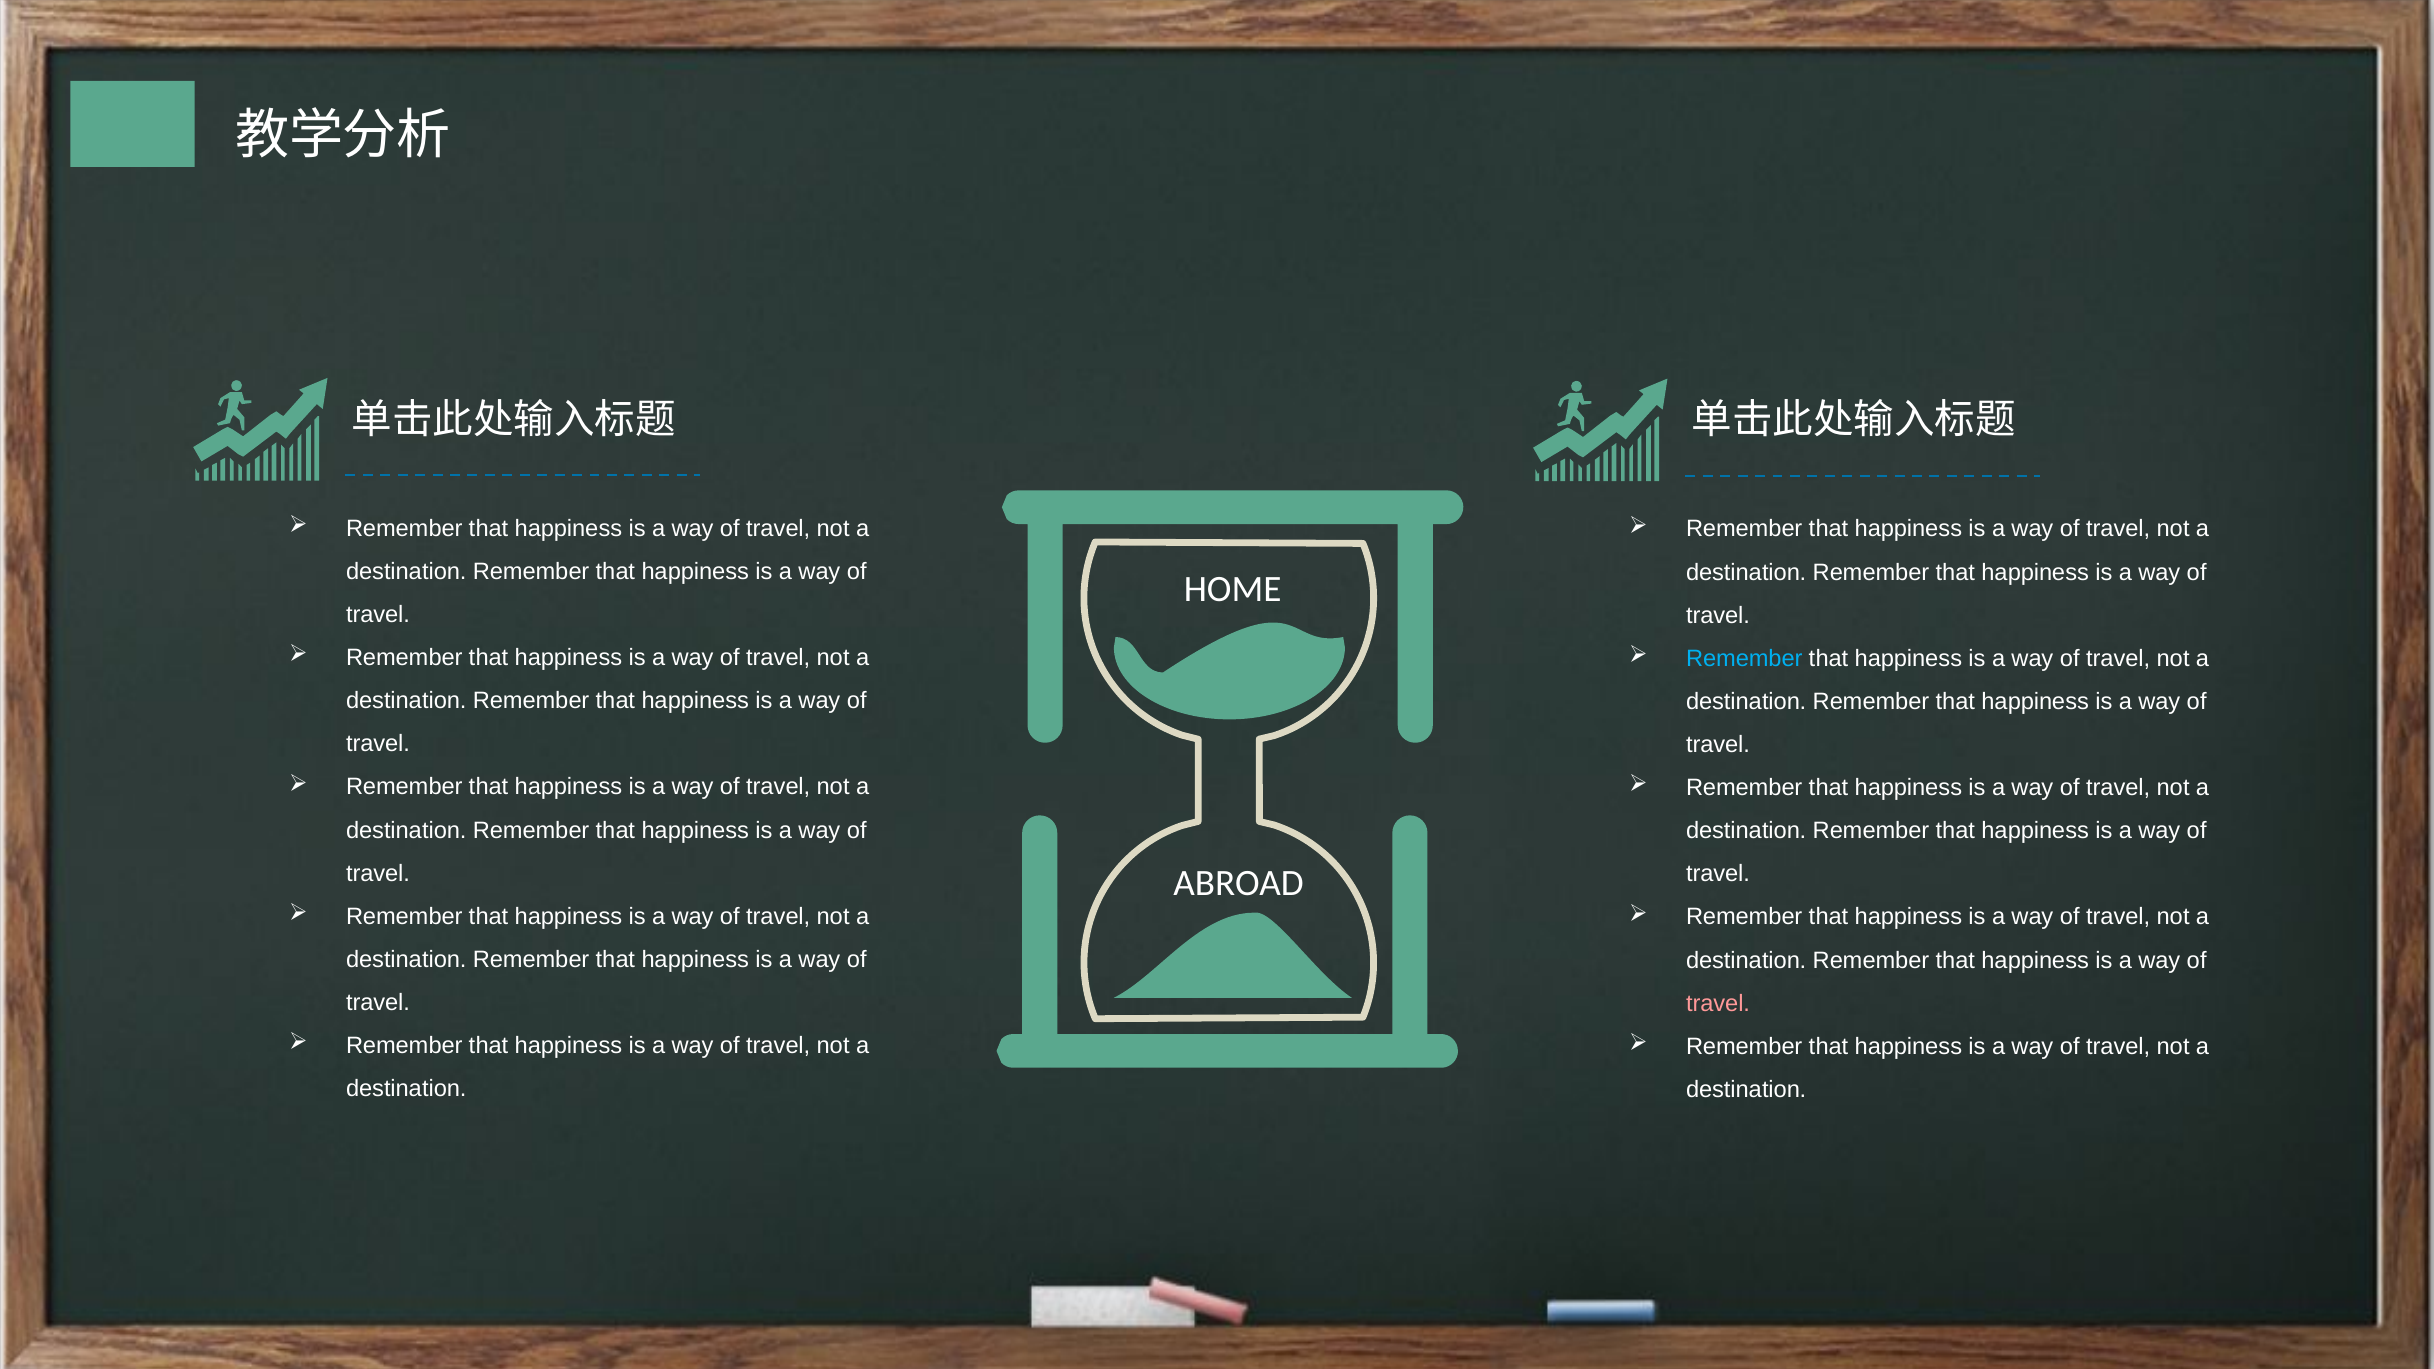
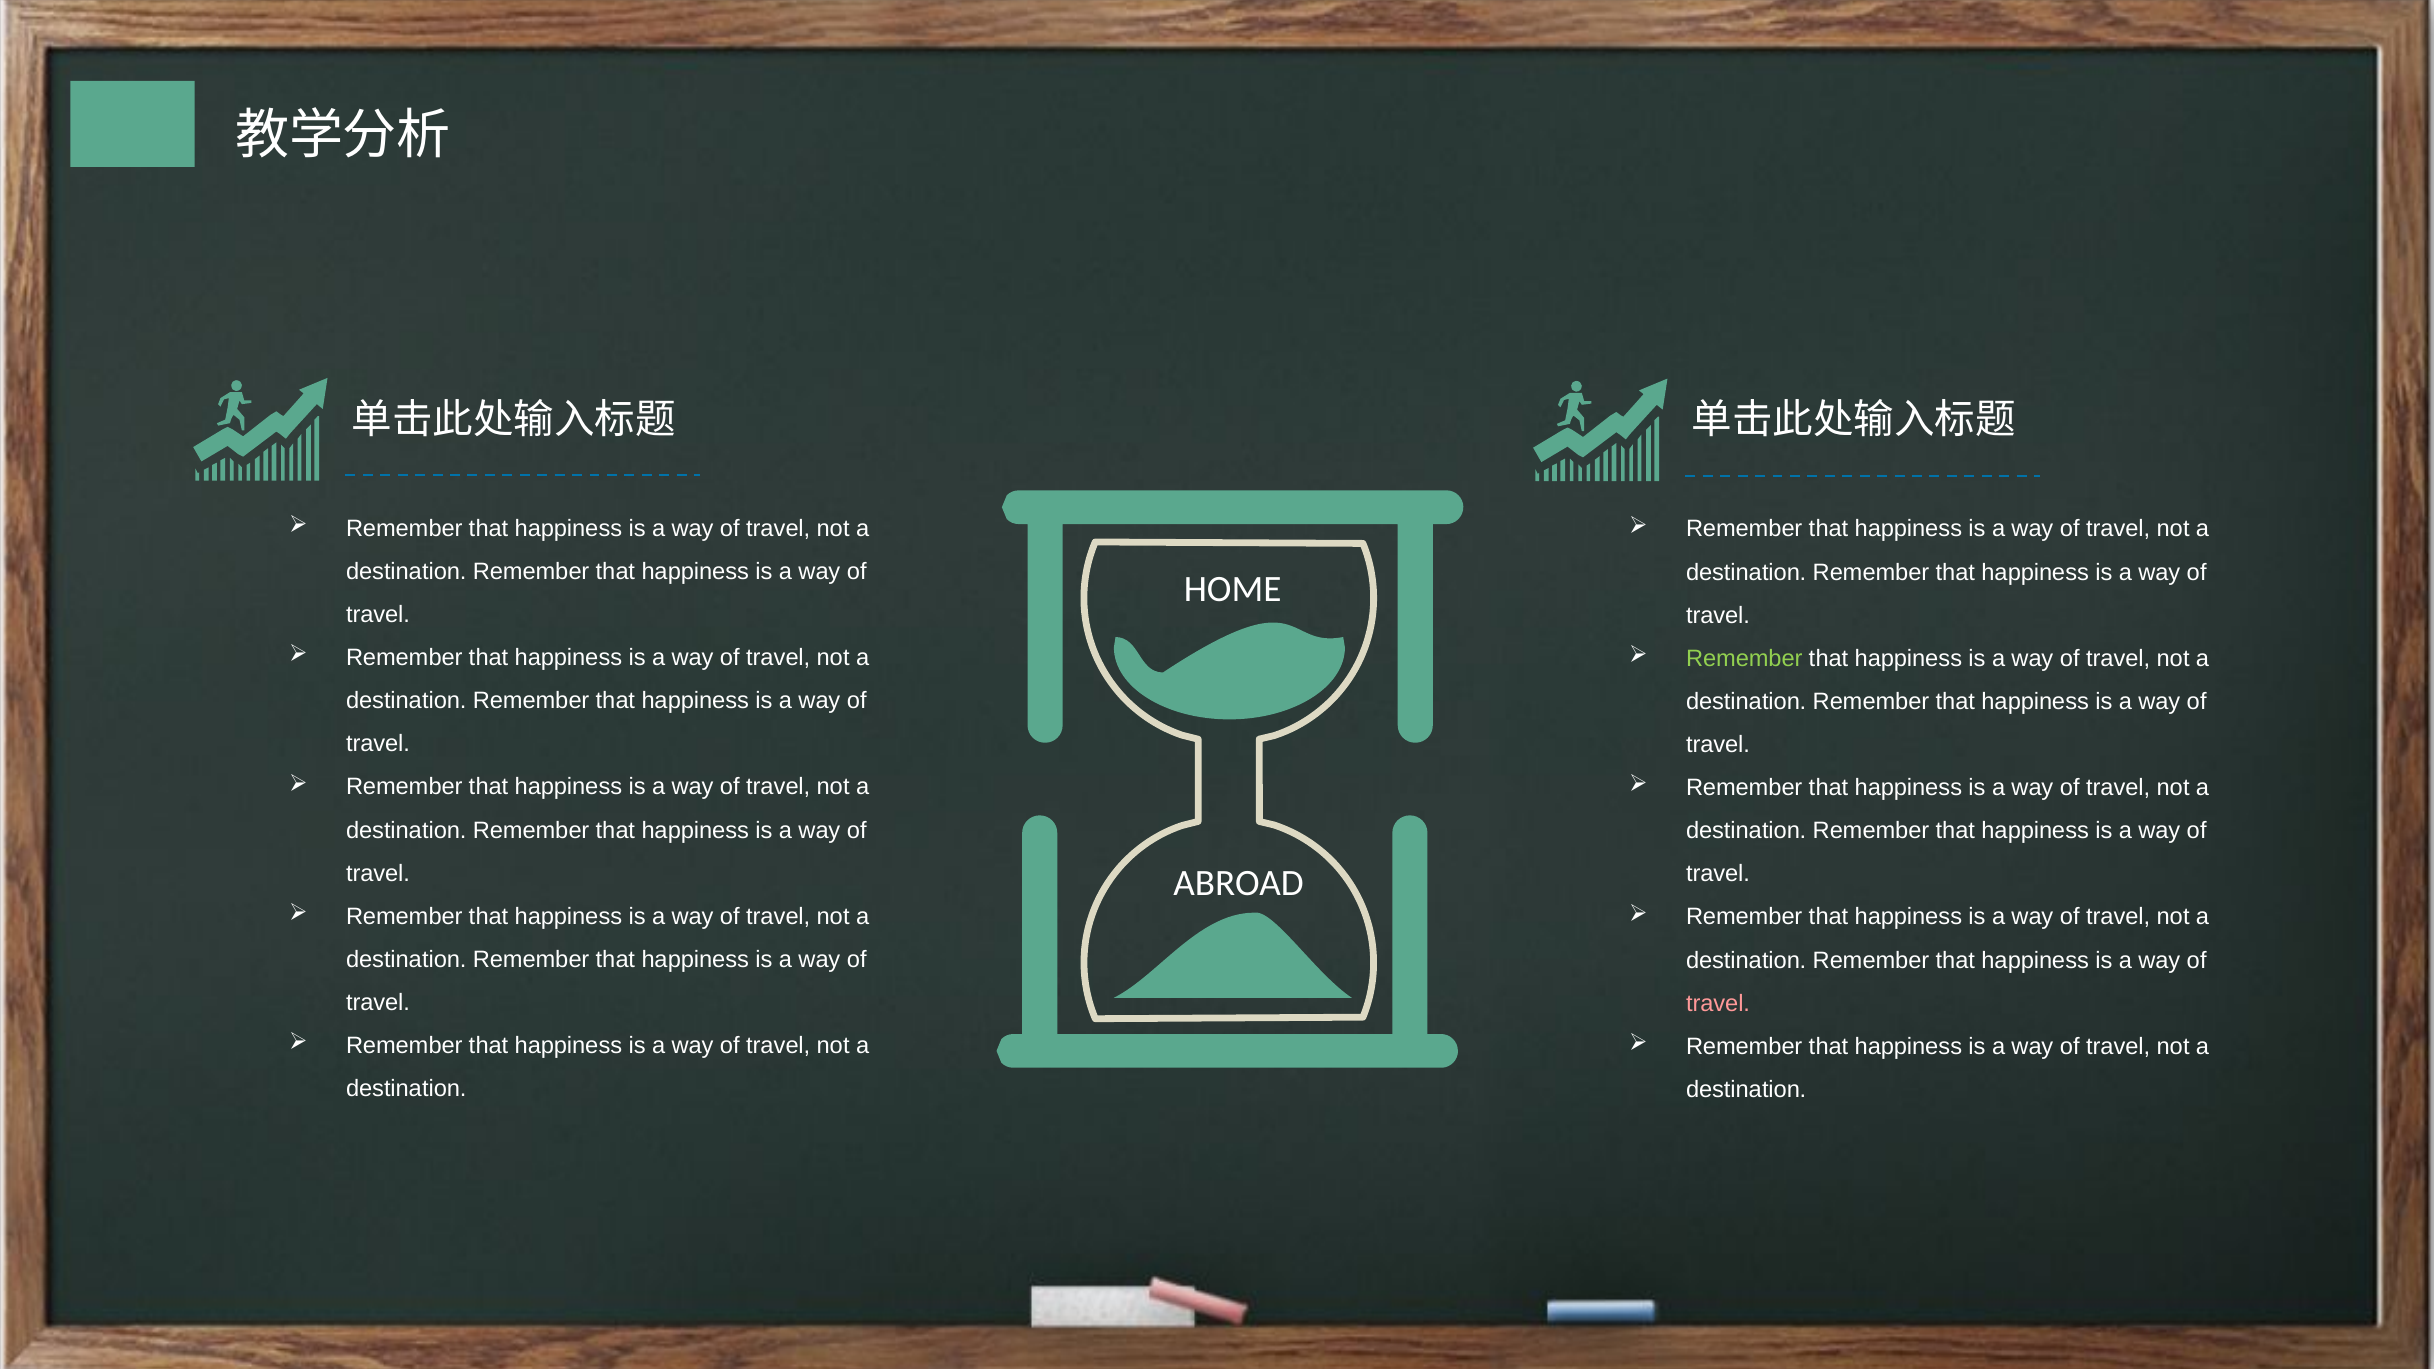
Remember at (1744, 659) colour: light blue -> light green
